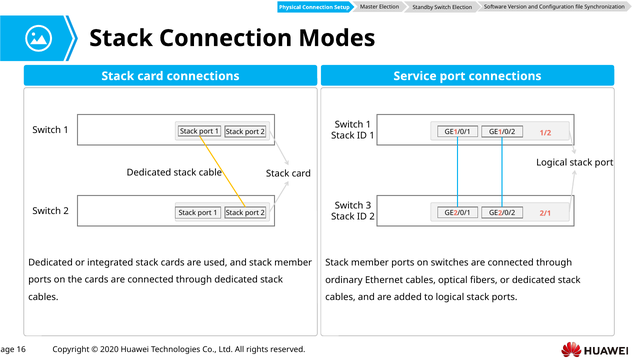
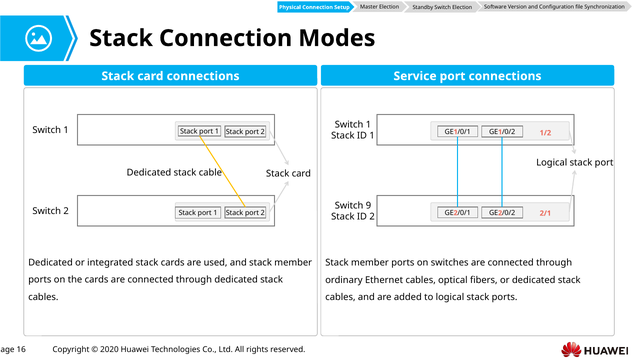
3: 3 -> 9
